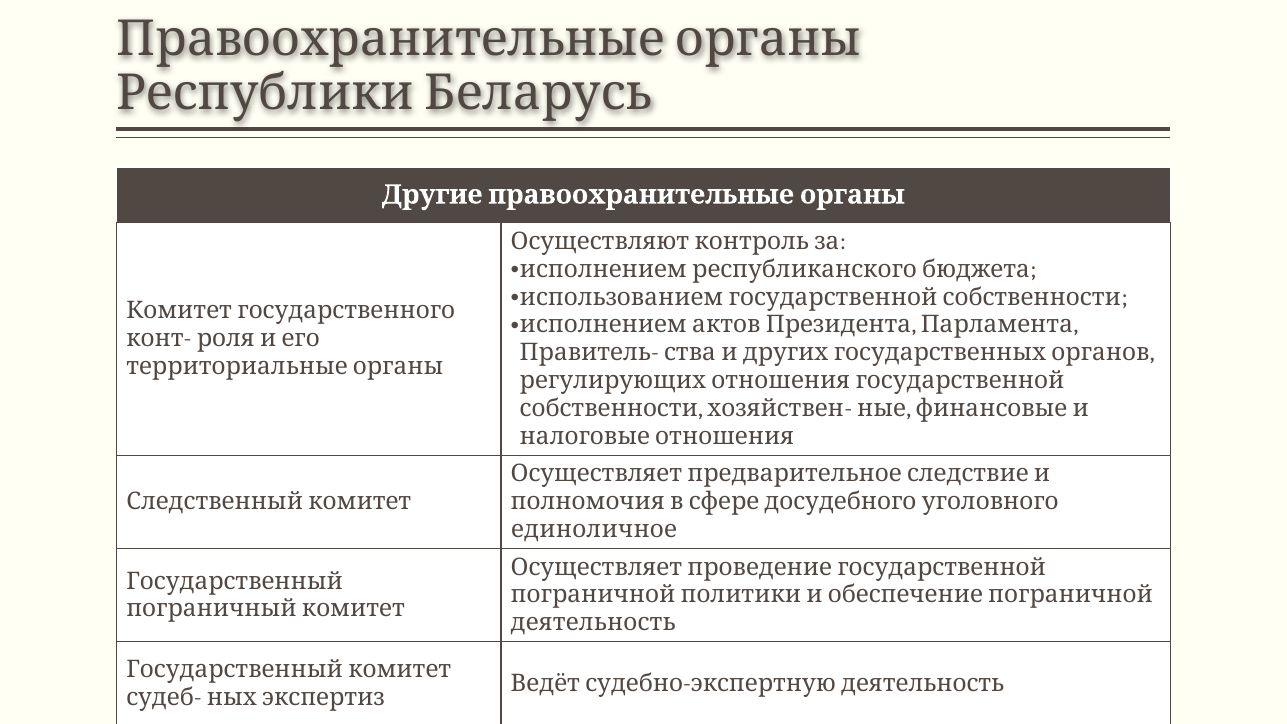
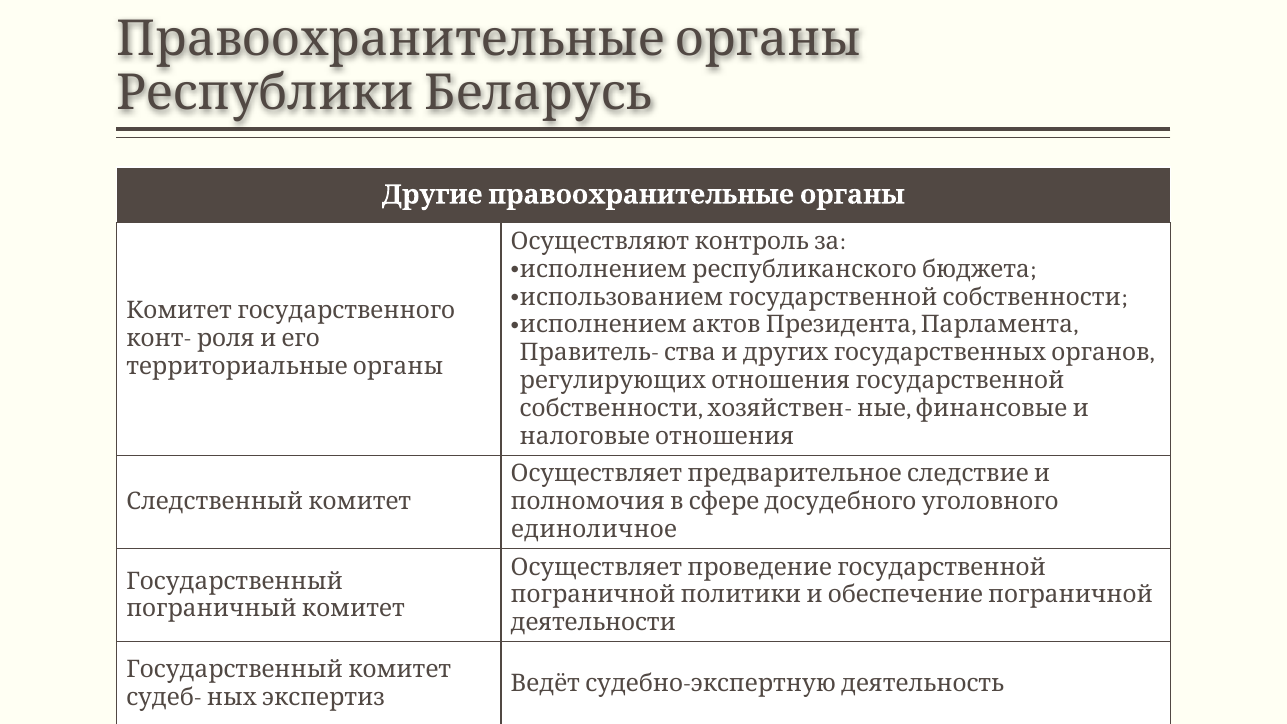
деятельность: деятельность -> деятельности
